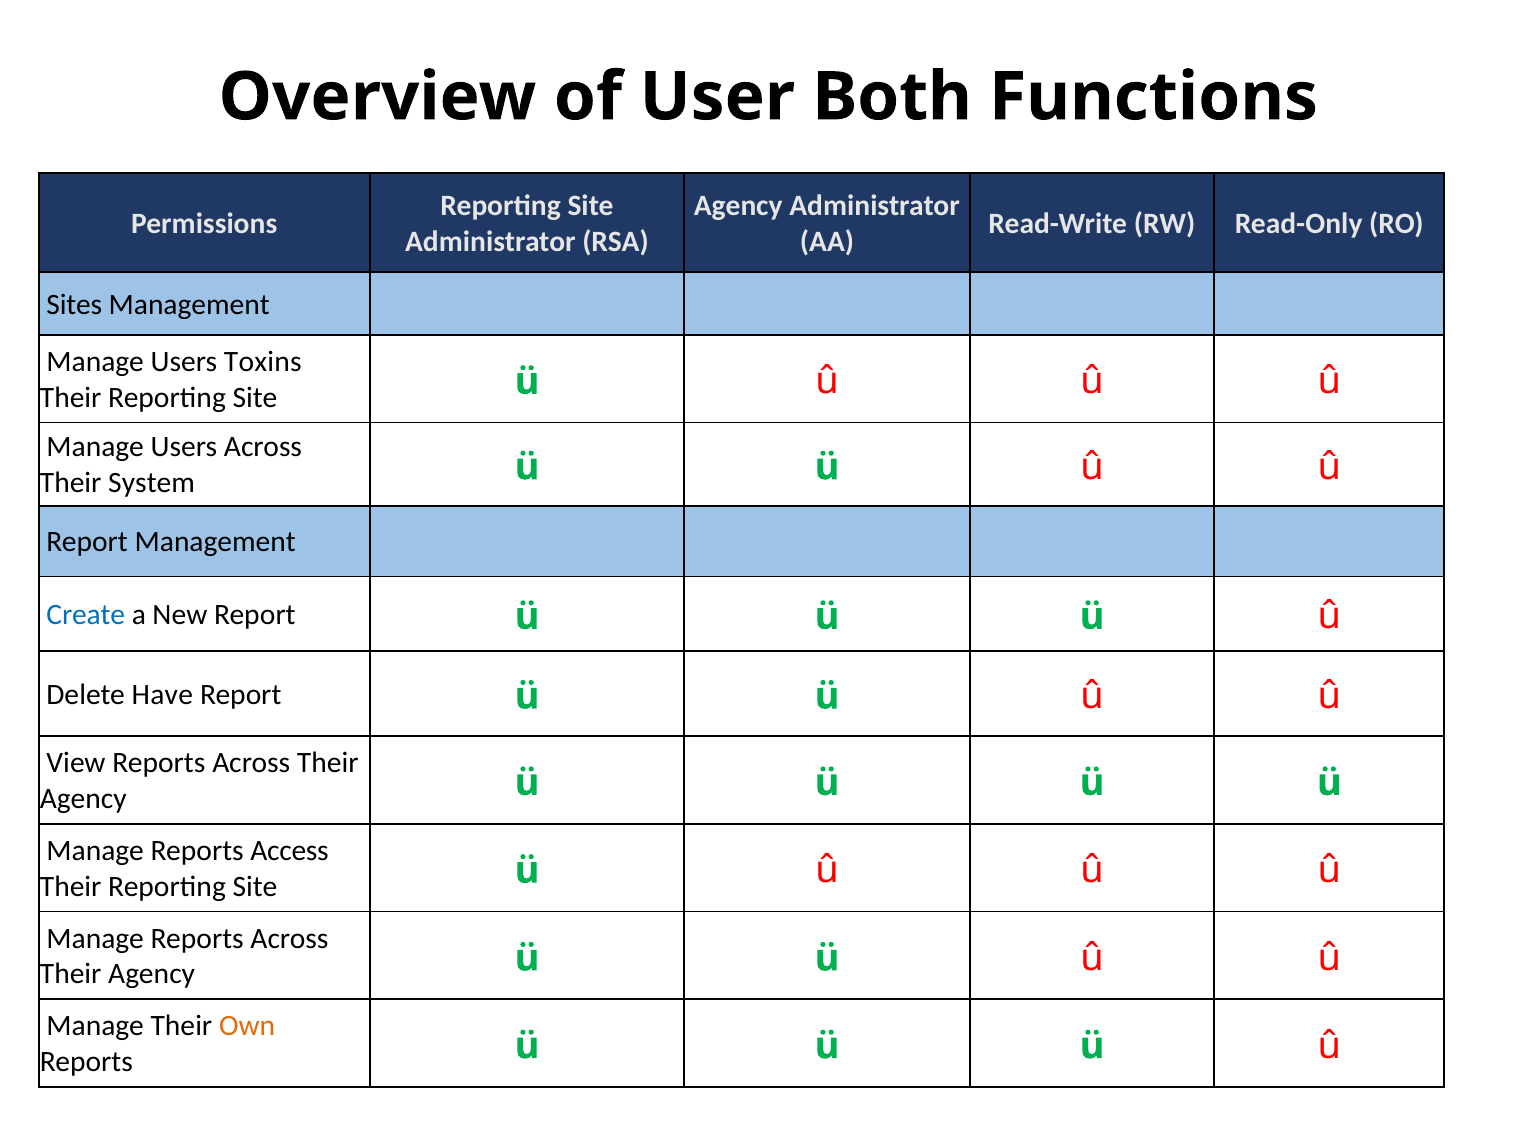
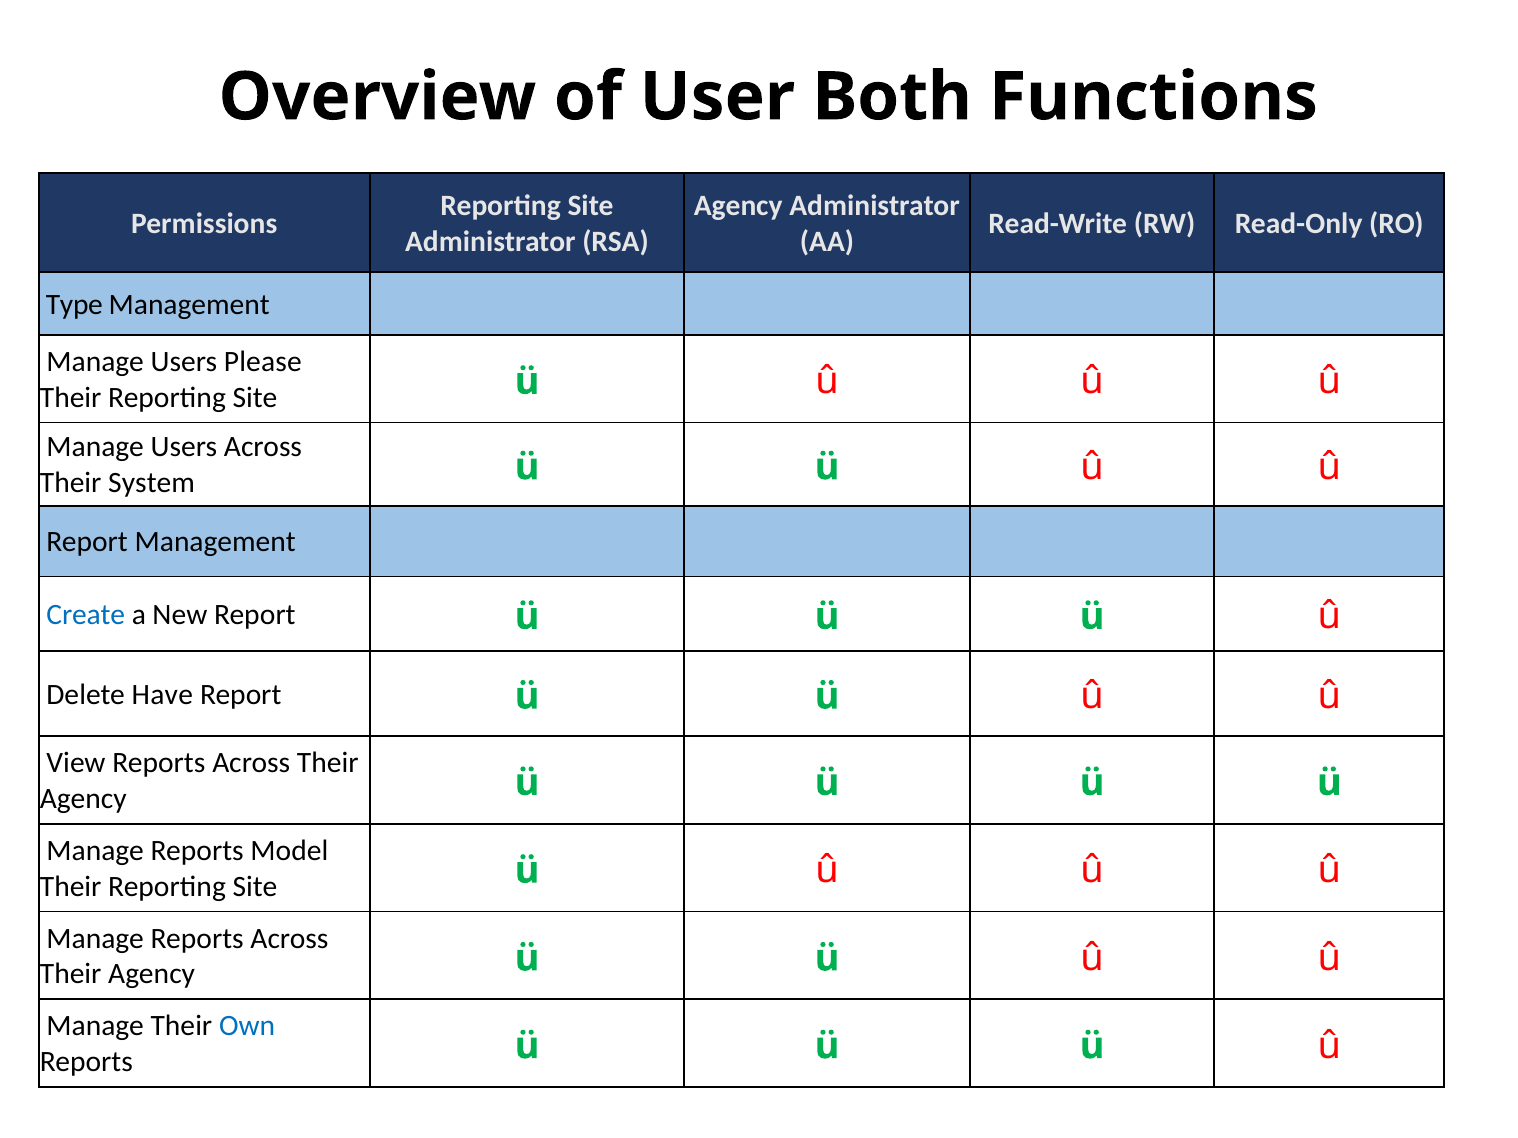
Sites: Sites -> Type
Toxins: Toxins -> Please
Access: Access -> Model
Own colour: orange -> blue
